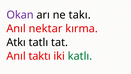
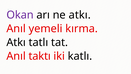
ne takı: takı -> atkı
nektar: nektar -> yemeli
katlı colour: green -> black
